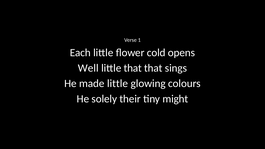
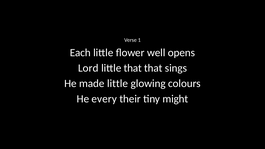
cold: cold -> well
Well: Well -> Lord
solely: solely -> every
